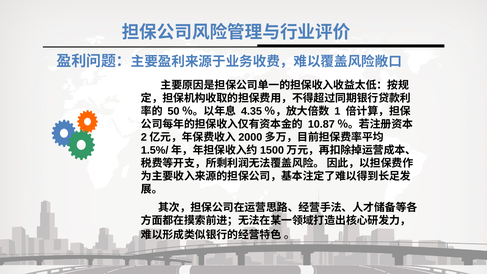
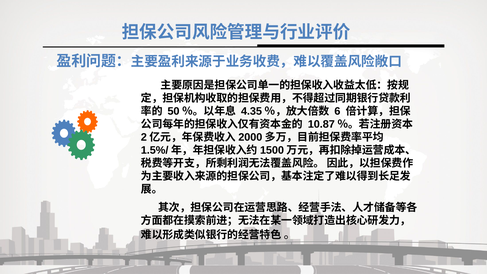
1: 1 -> 6
